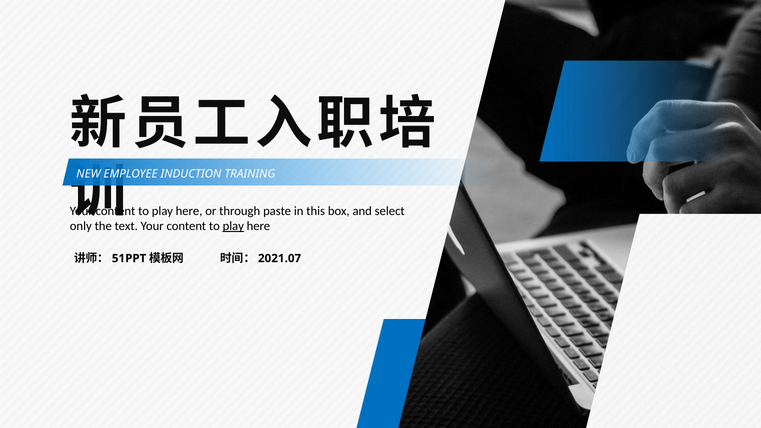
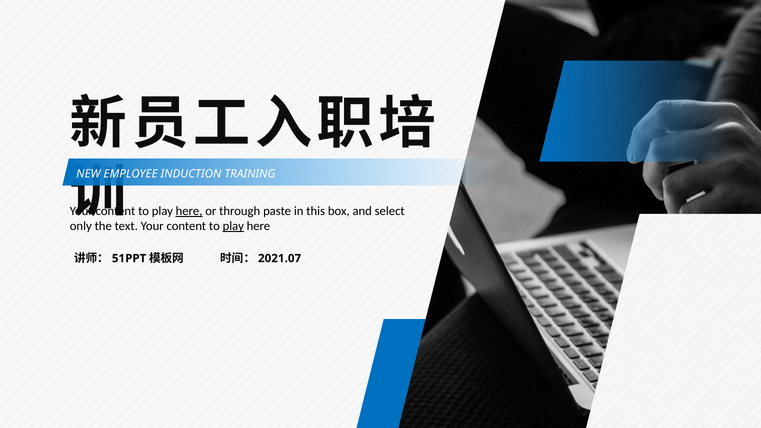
here at (189, 211) underline: none -> present
